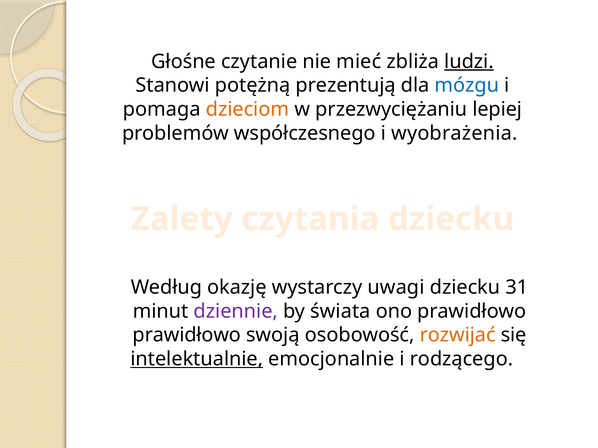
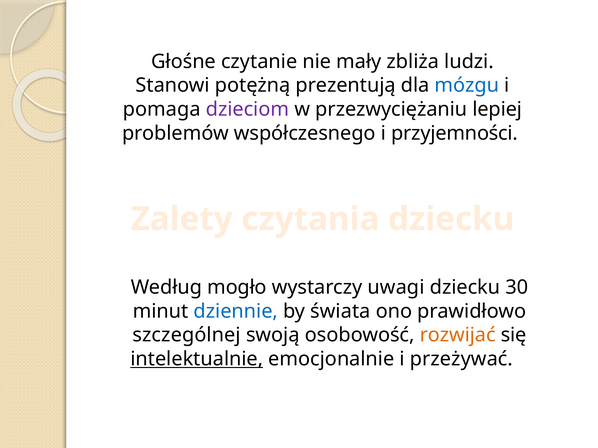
mieć: mieć -> mały
ludzi underline: present -> none
dzieciom colour: orange -> purple
wyobrażenia: wyobrażenia -> przyjemności
okazję: okazję -> mogło
31: 31 -> 30
dziennie colour: purple -> blue
prawidłowo at (187, 335): prawidłowo -> szczególnej
rodzącego: rodzącego -> przeżywać
